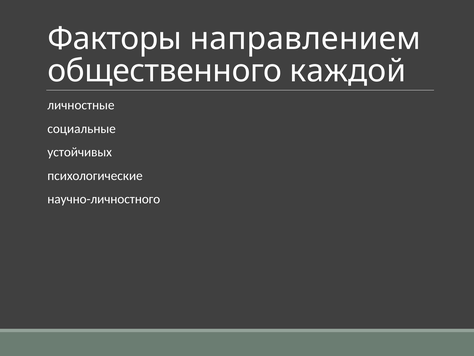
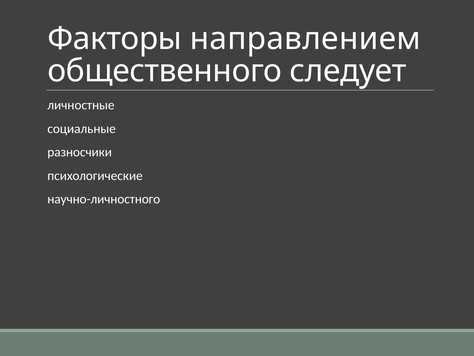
каждой: каждой -> следует
устойчивых: устойчивых -> разносчики
